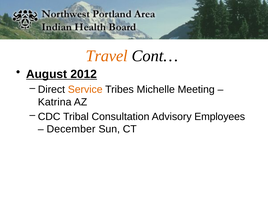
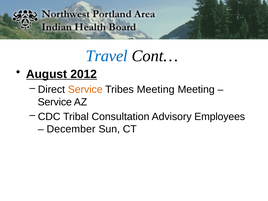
Travel colour: orange -> blue
Tribes Michelle: Michelle -> Meeting
Katrina at (55, 102): Katrina -> Service
